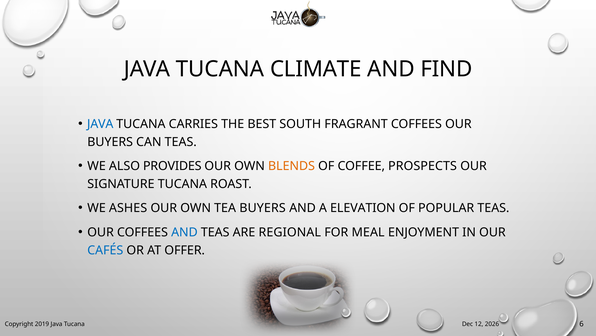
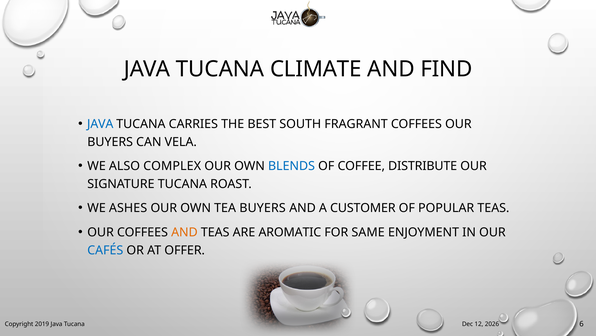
CAN TEAS: TEAS -> VELA
PROVIDES: PROVIDES -> COMPLEX
BLENDS colour: orange -> blue
PROSPECTS: PROSPECTS -> DISTRIBUTE
ELEVATION: ELEVATION -> CUSTOMER
AND at (184, 232) colour: blue -> orange
REGIONAL: REGIONAL -> AROMATIC
MEAL: MEAL -> SAME
